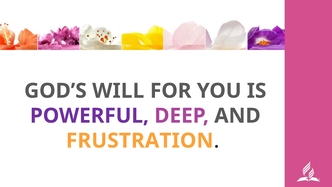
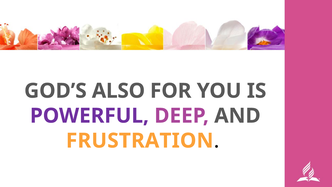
WILL: WILL -> ALSO
